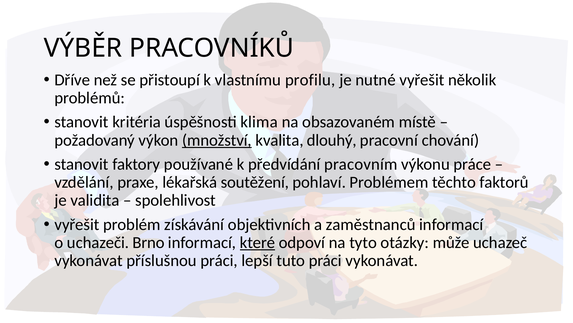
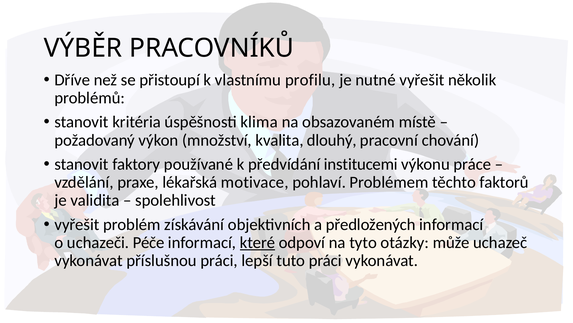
množství underline: present -> none
pracovním: pracovním -> institucemi
soutěžení: soutěžení -> motivace
zaměstnanců: zaměstnanců -> předložených
Brno: Brno -> Péče
